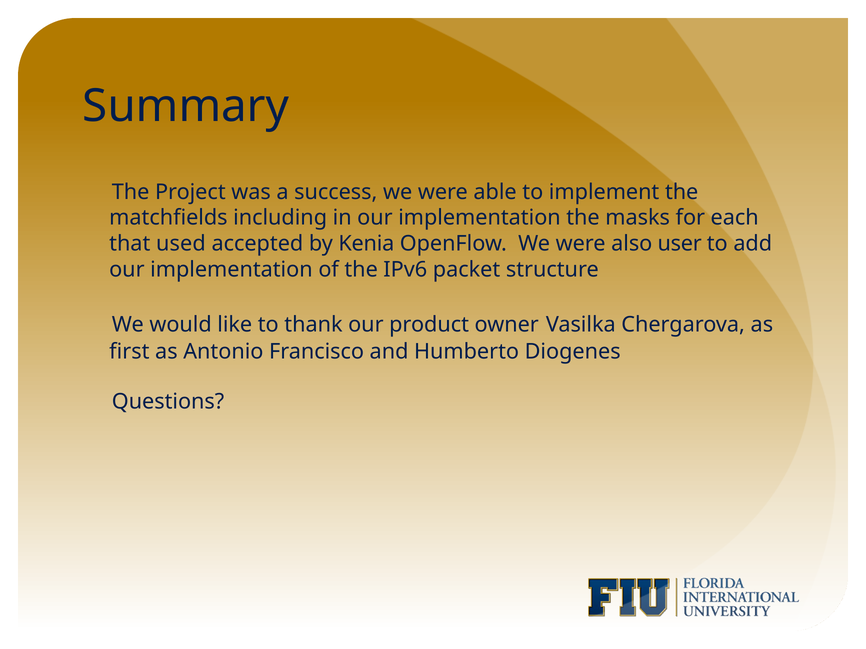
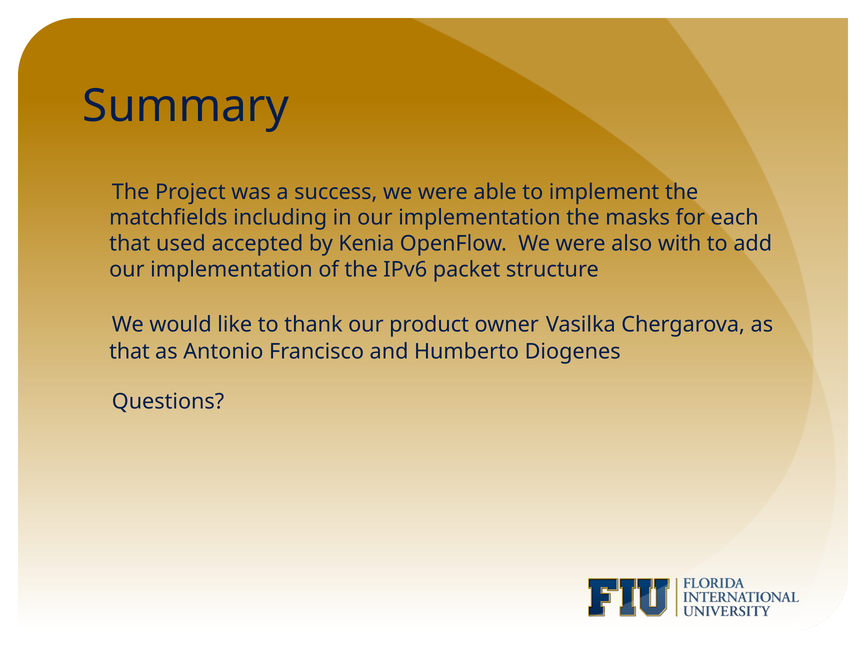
user: user -> with
first at (129, 352): first -> that
